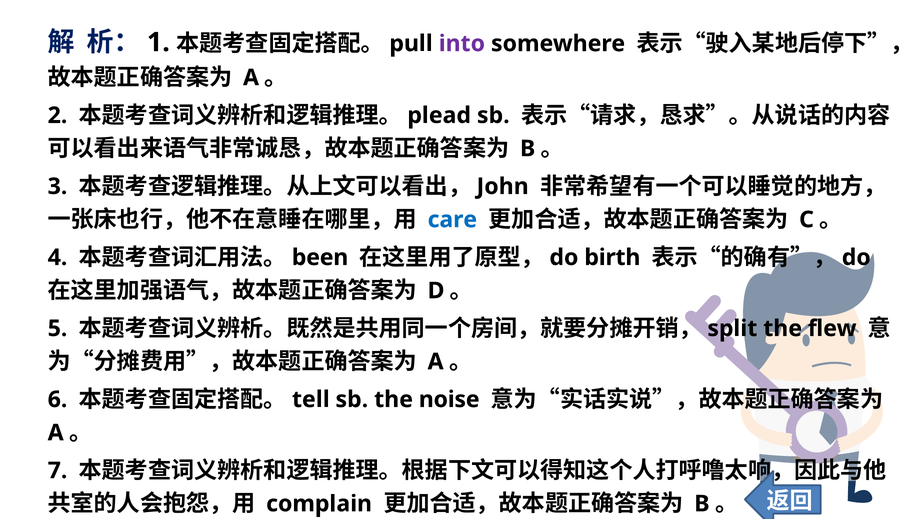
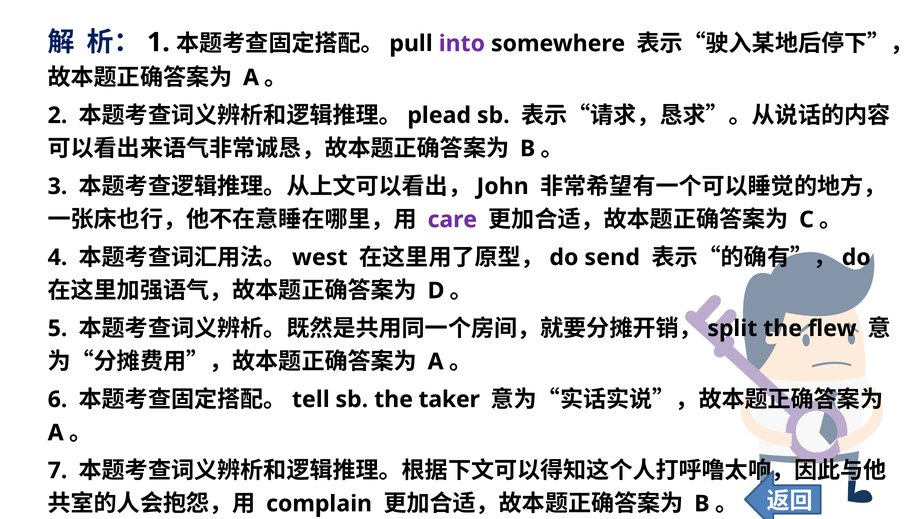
care colour: blue -> purple
been: been -> west
birth: birth -> send
noise: noise -> taker
